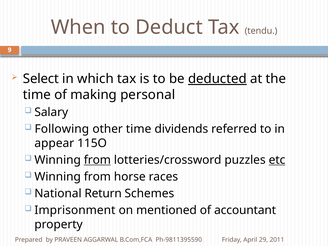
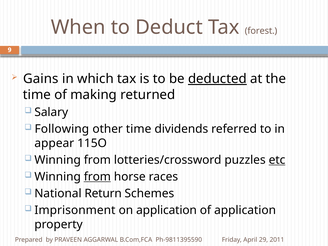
tendu: tendu -> forest
Select: Select -> Gains
personal: personal -> returned
from at (97, 160) underline: present -> none
from at (97, 177) underline: none -> present
on mentioned: mentioned -> application
of accountant: accountant -> application
